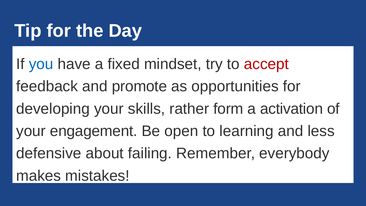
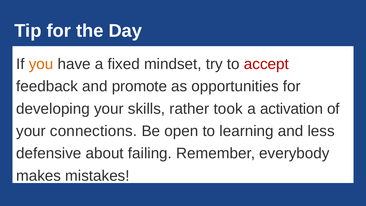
you colour: blue -> orange
form: form -> took
engagement: engagement -> connections
